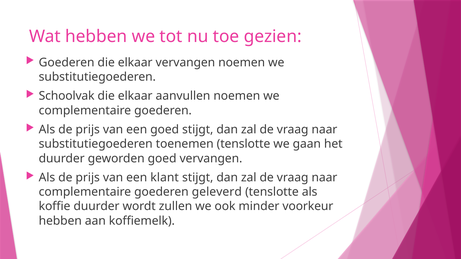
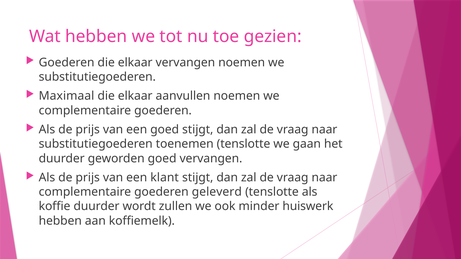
Schoolvak: Schoolvak -> Maximaal
voorkeur: voorkeur -> huiswerk
